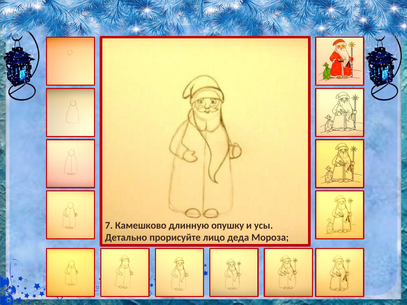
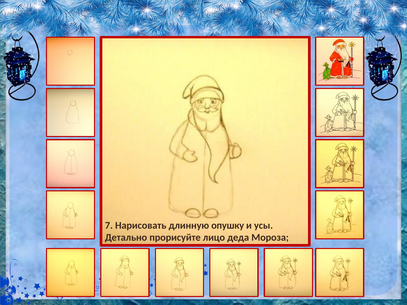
Камешково: Камешково -> Нарисовать
